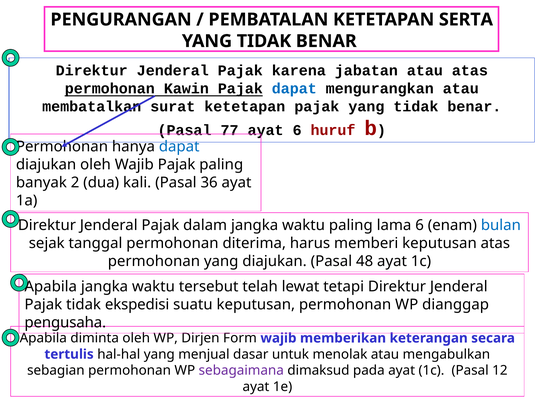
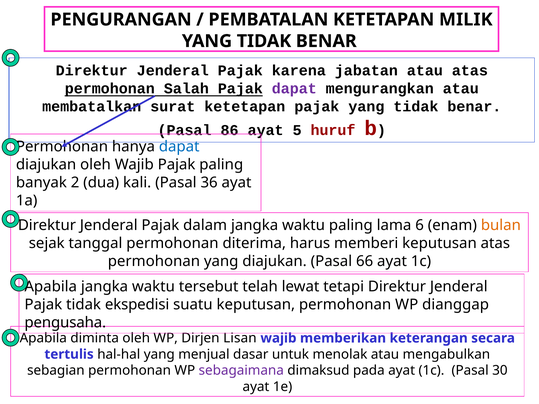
SERTA: SERTA -> MILIK
Kawin: Kawin -> Salah
dapat at (294, 89) colour: blue -> purple
77: 77 -> 86
ayat 6: 6 -> 5
bulan colour: blue -> orange
48: 48 -> 66
Form: Form -> Lisan
12: 12 -> 30
